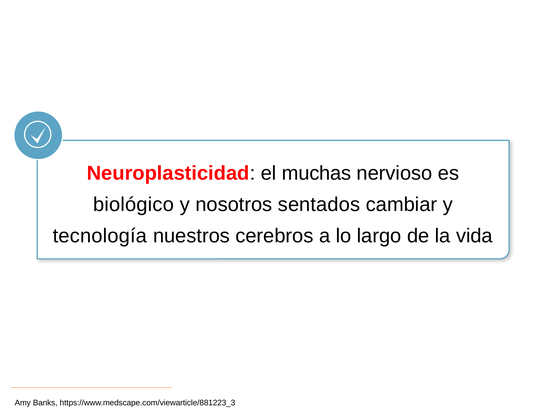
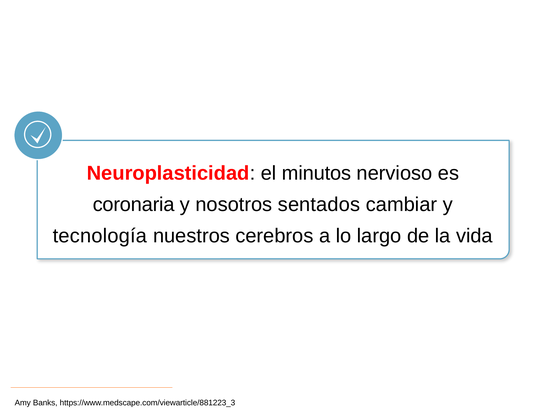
muchas: muchas -> minutos
biológico: biológico -> coronaria
